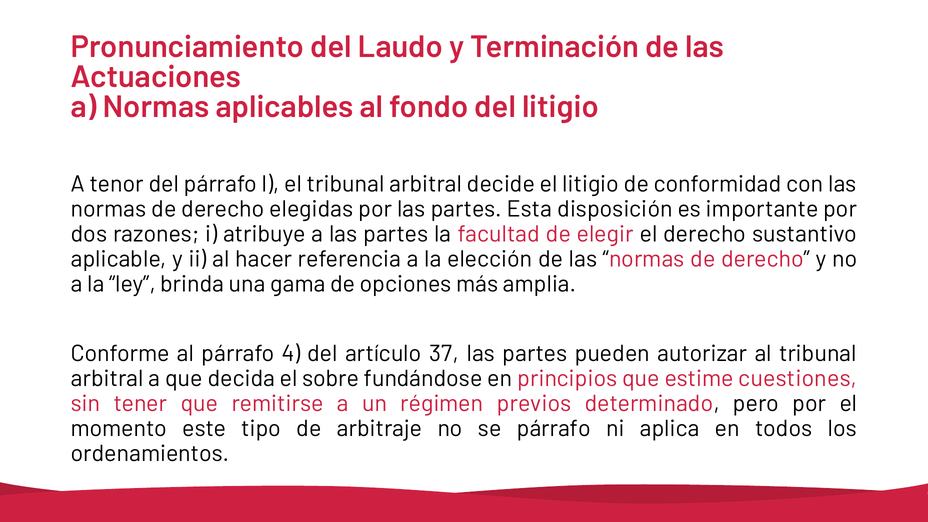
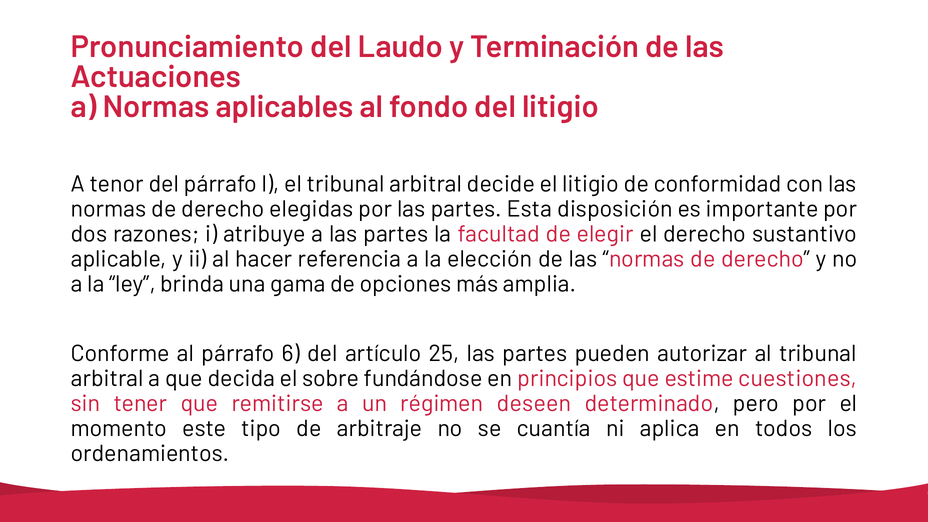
4: 4 -> 6
37: 37 -> 25
previos: previos -> deseen
se párrafo: párrafo -> cuantía
